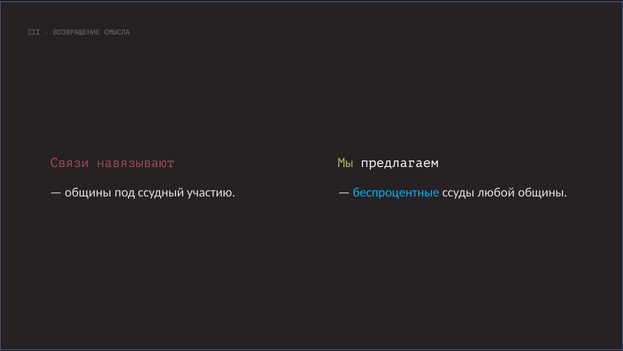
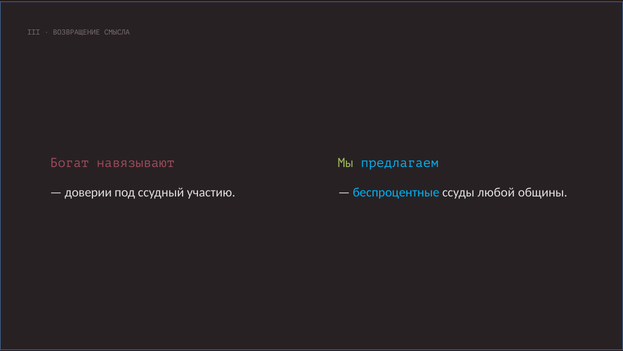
Связи: Связи -> Богат
предлагаем colour: white -> light blue
общины at (88, 192): общины -> доверии
